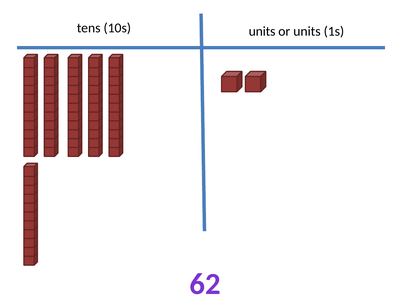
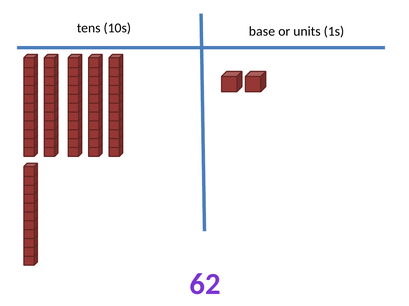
10s units: units -> base
